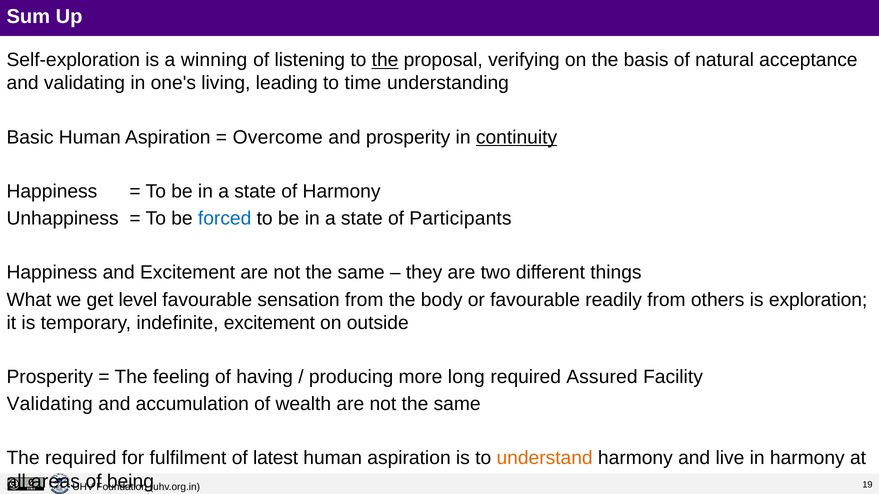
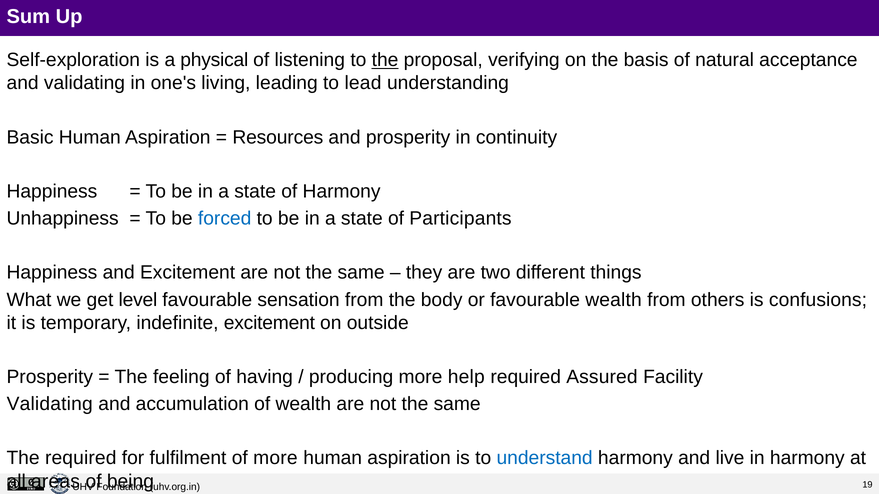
winning: winning -> physical
time: time -> lead
Overcome: Overcome -> Resources
continuity underline: present -> none
favourable readily: readily -> wealth
exploration: exploration -> confusions
long: long -> help
of latest: latest -> more
understand colour: orange -> blue
